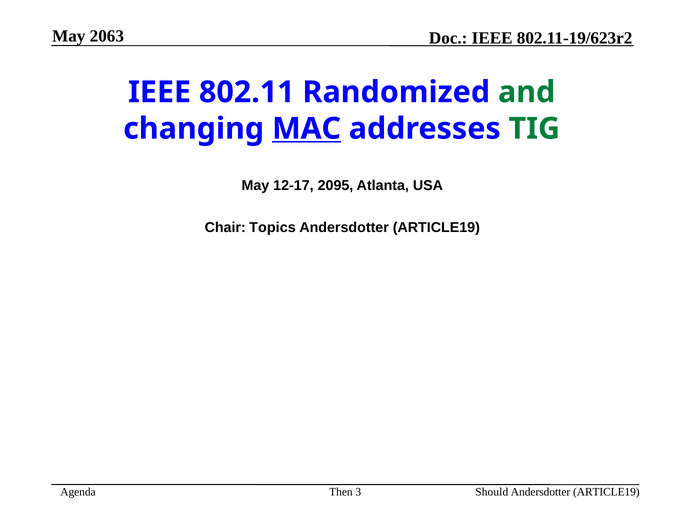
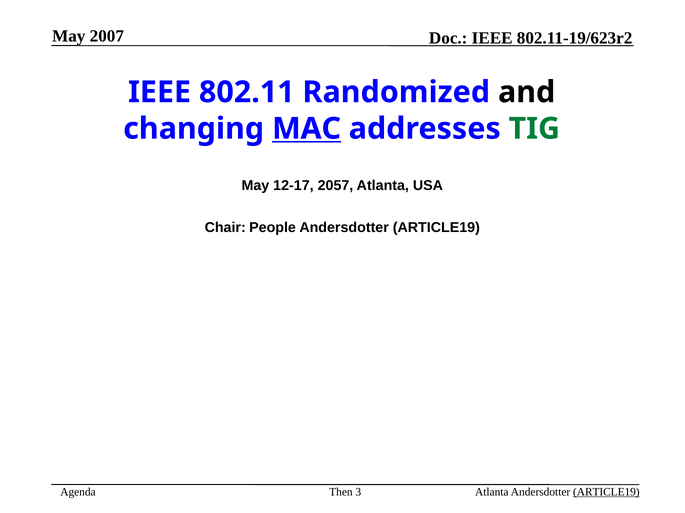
2063: 2063 -> 2007
and colour: green -> black
2095: 2095 -> 2057
Topics: Topics -> People
Should at (492, 493): Should -> Atlanta
ARTICLE19 at (606, 493) underline: none -> present
